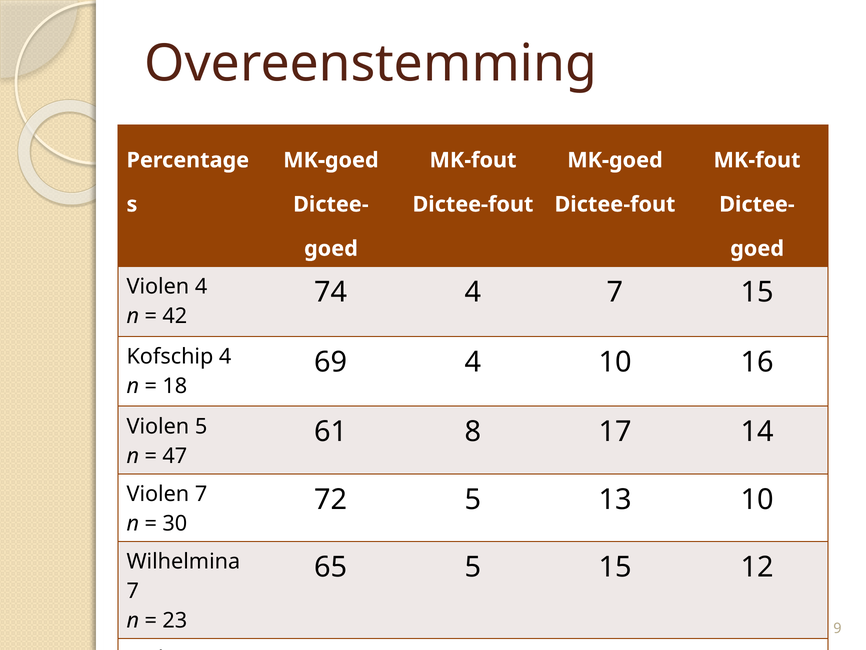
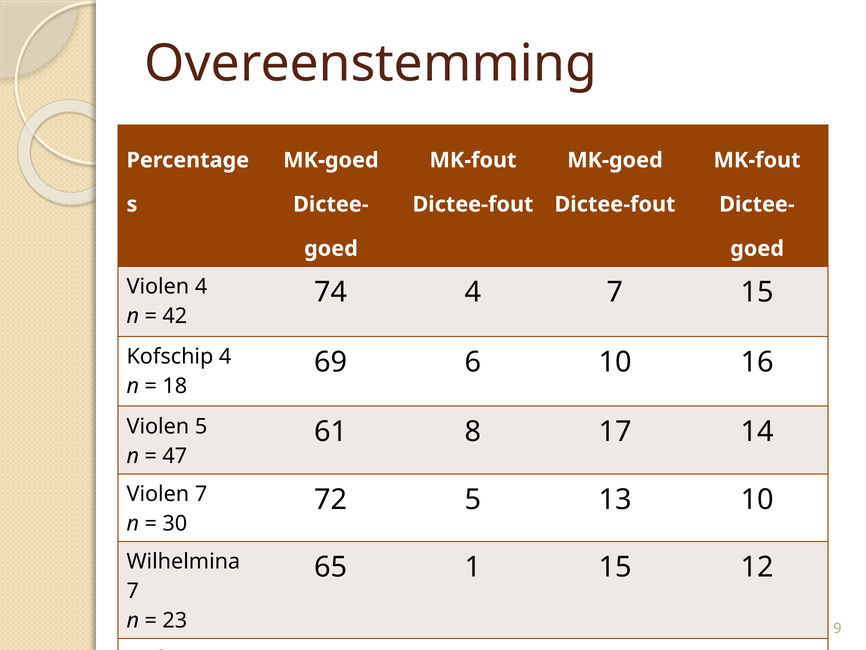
69 4: 4 -> 6
65 5: 5 -> 1
